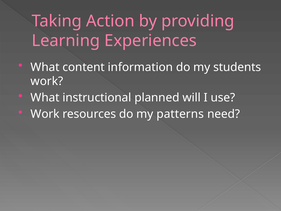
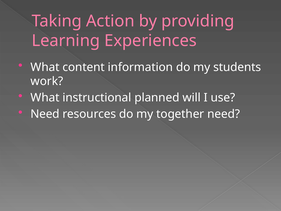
Work at (45, 114): Work -> Need
patterns: patterns -> together
